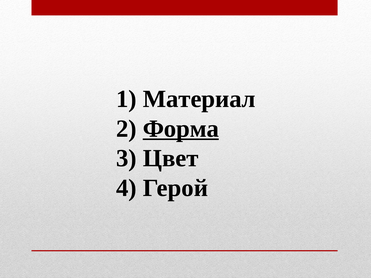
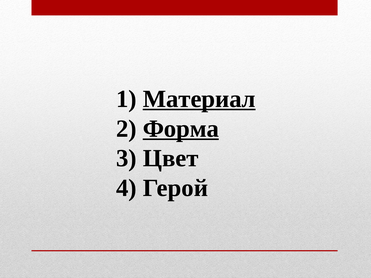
Материал underline: none -> present
